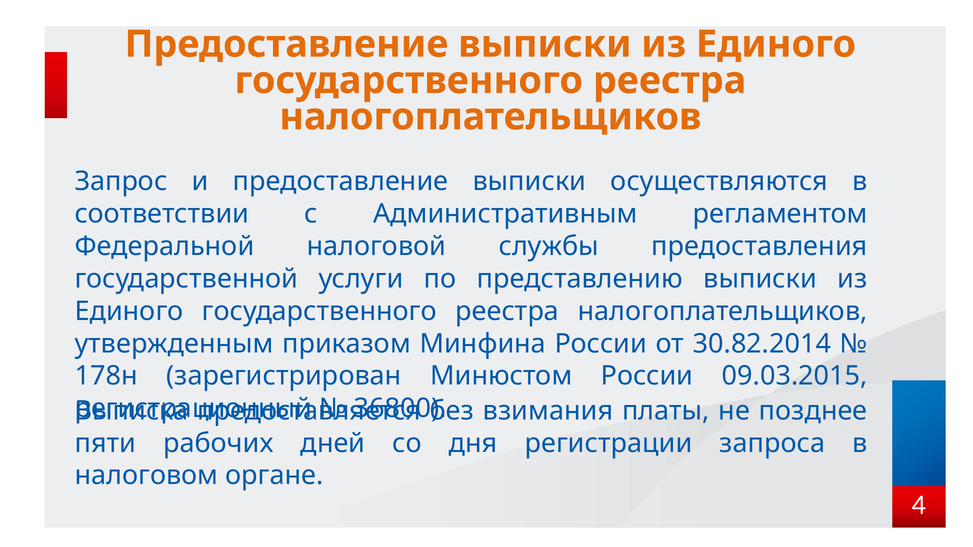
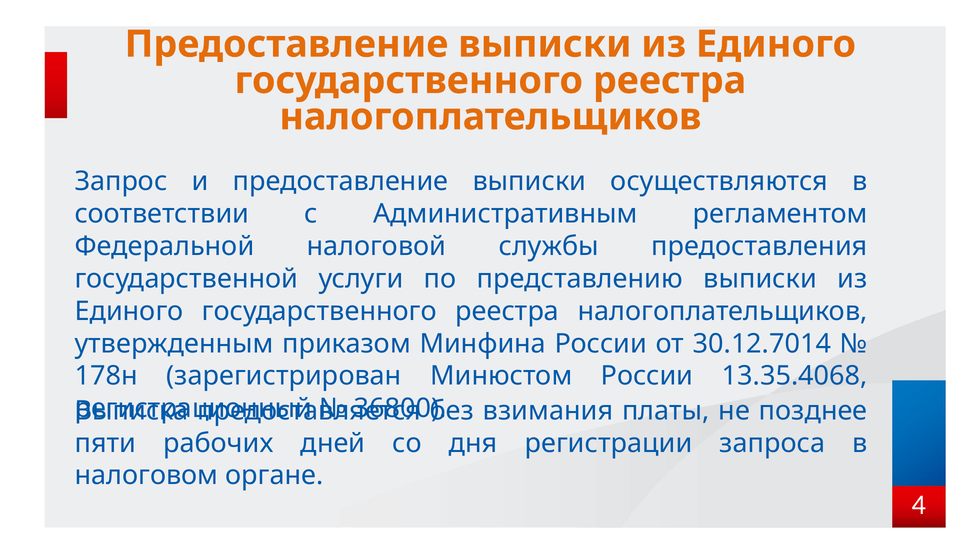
30.82.2014: 30.82.2014 -> 30.12.7014
09.03.2015: 09.03.2015 -> 13.35.4068
